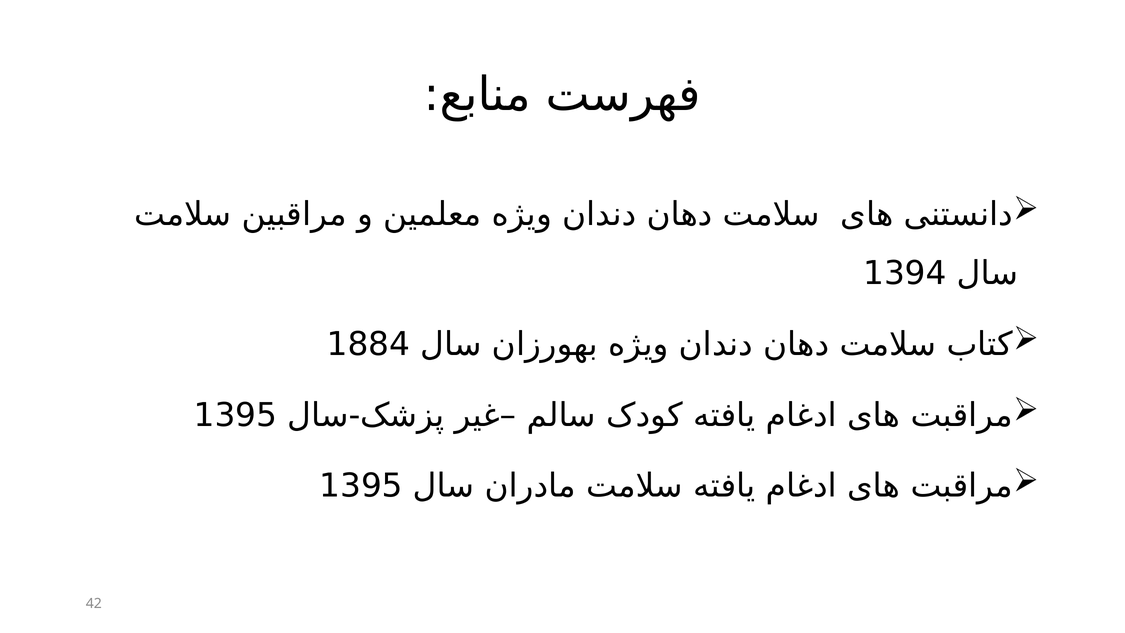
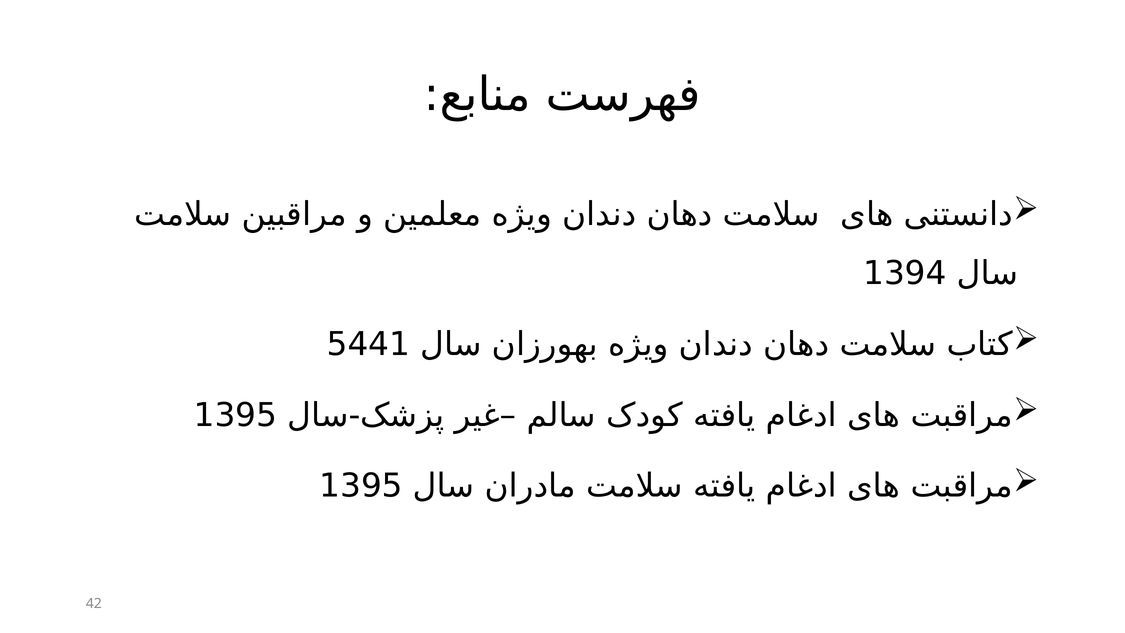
1884: 1884 -> 5441
